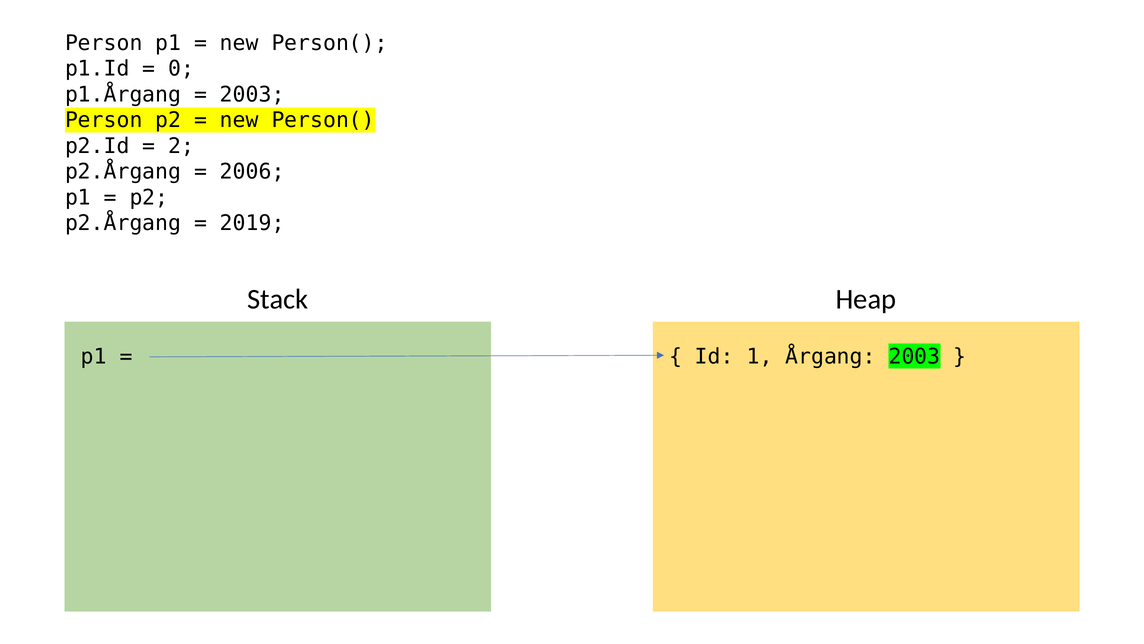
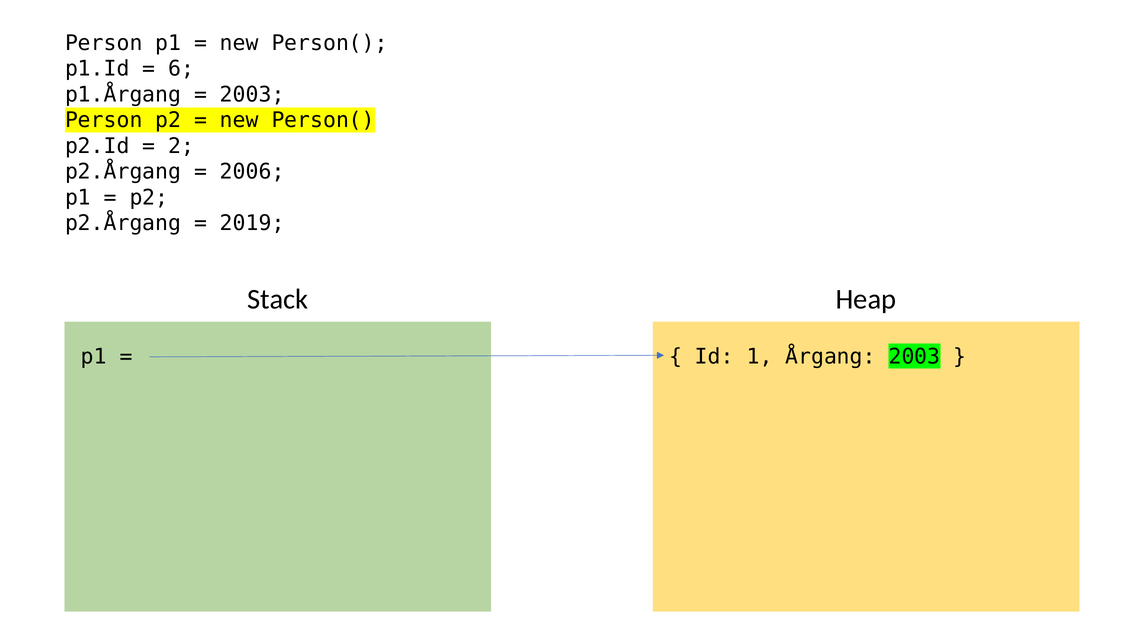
0: 0 -> 6
